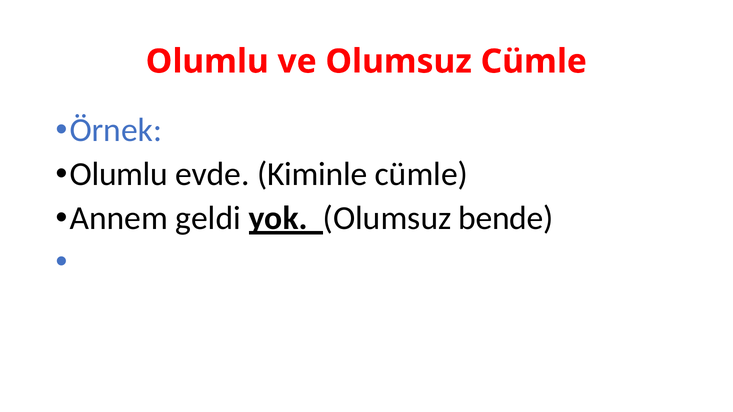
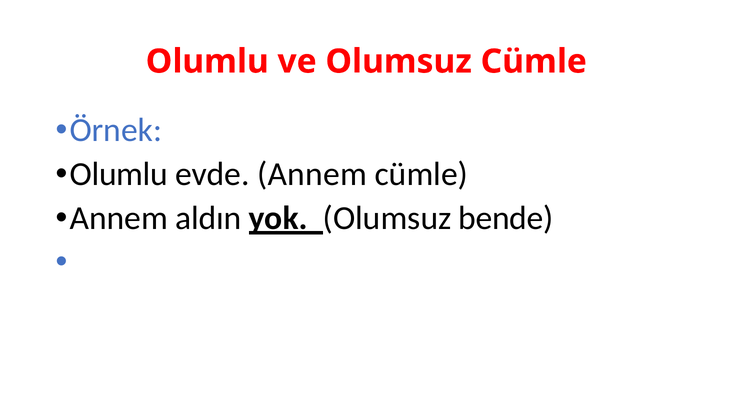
evde Kiminle: Kiminle -> Annem
geldi: geldi -> aldın
